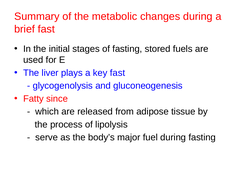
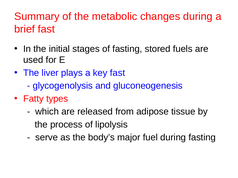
since: since -> types
